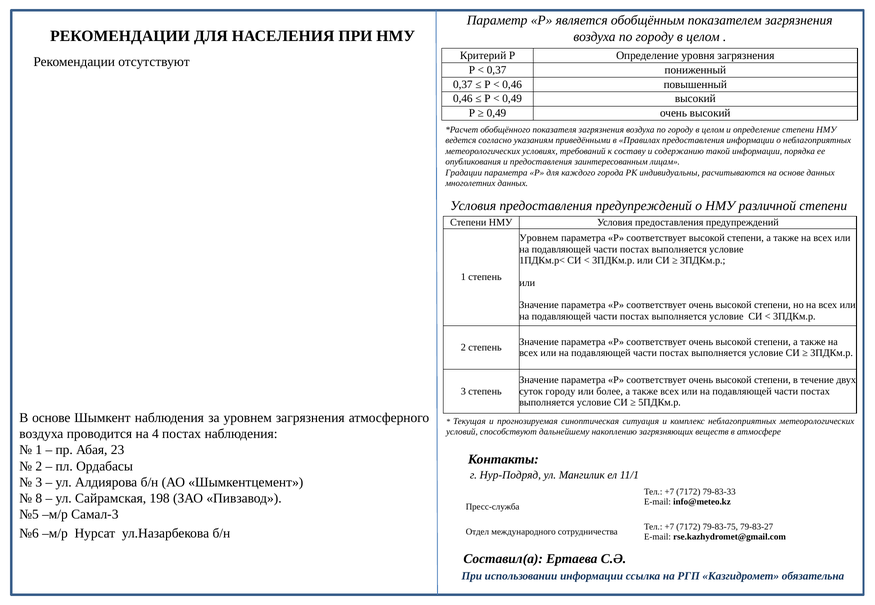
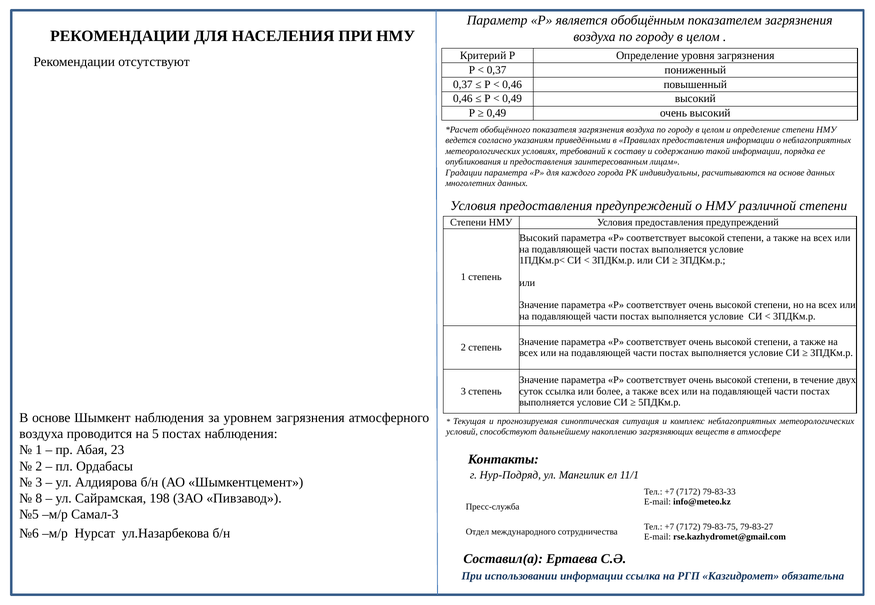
Уровнем at (539, 238): Уровнем -> Высокий
суток городу: городу -> ссылка
4: 4 -> 5
